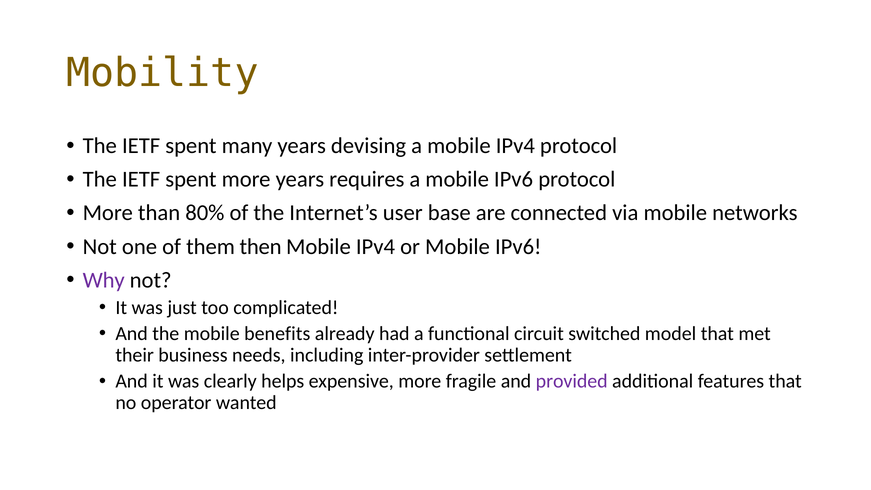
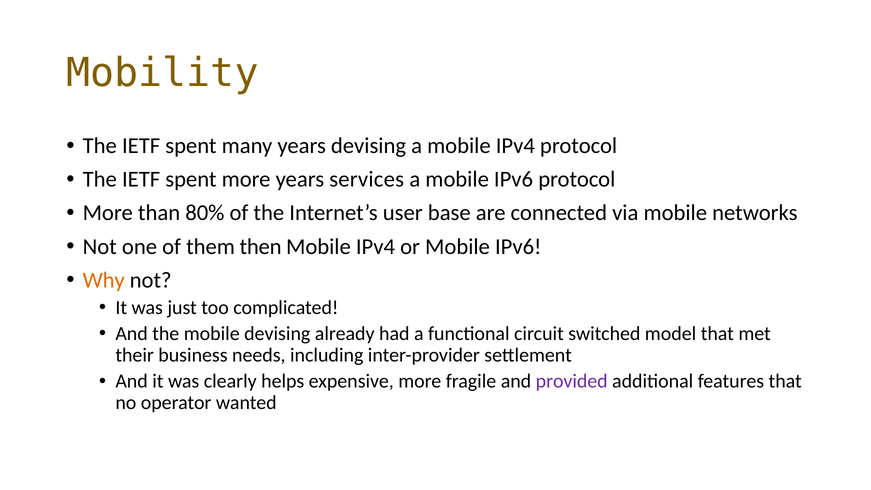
requires: requires -> services
Why colour: purple -> orange
mobile benefits: benefits -> devising
